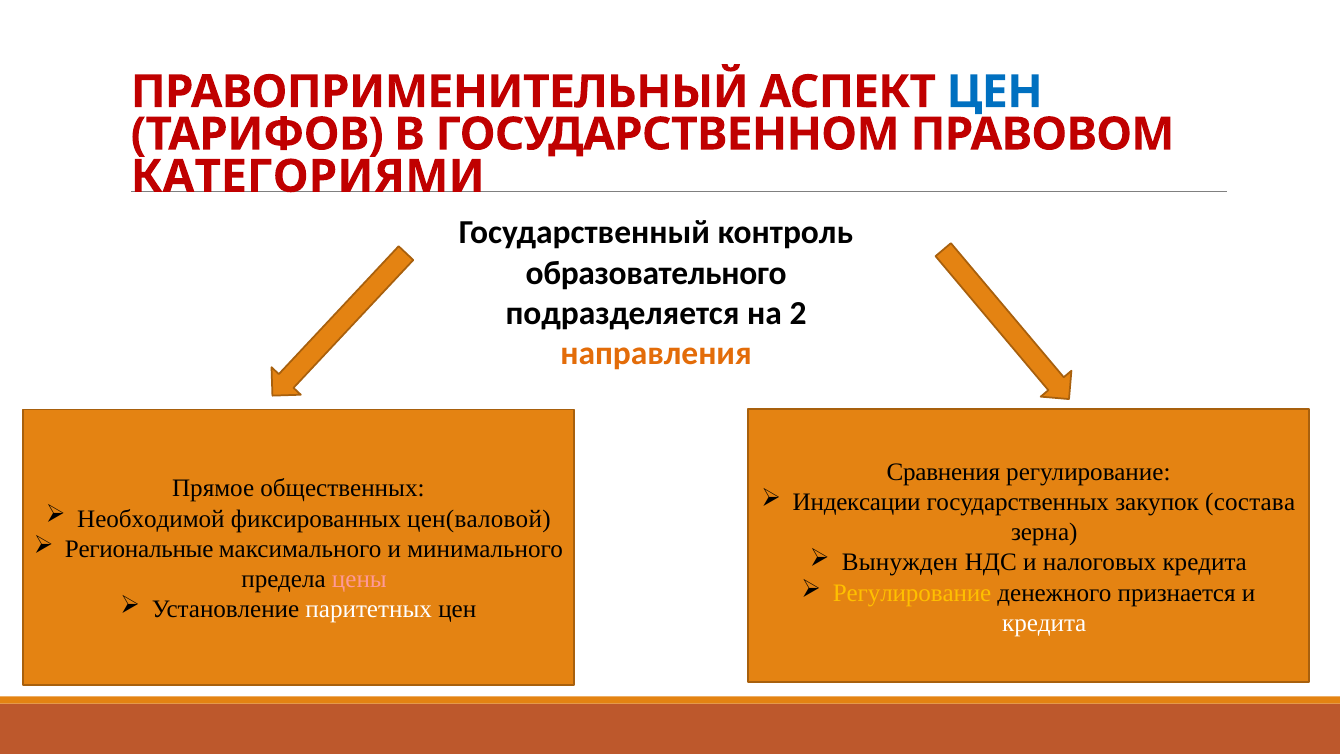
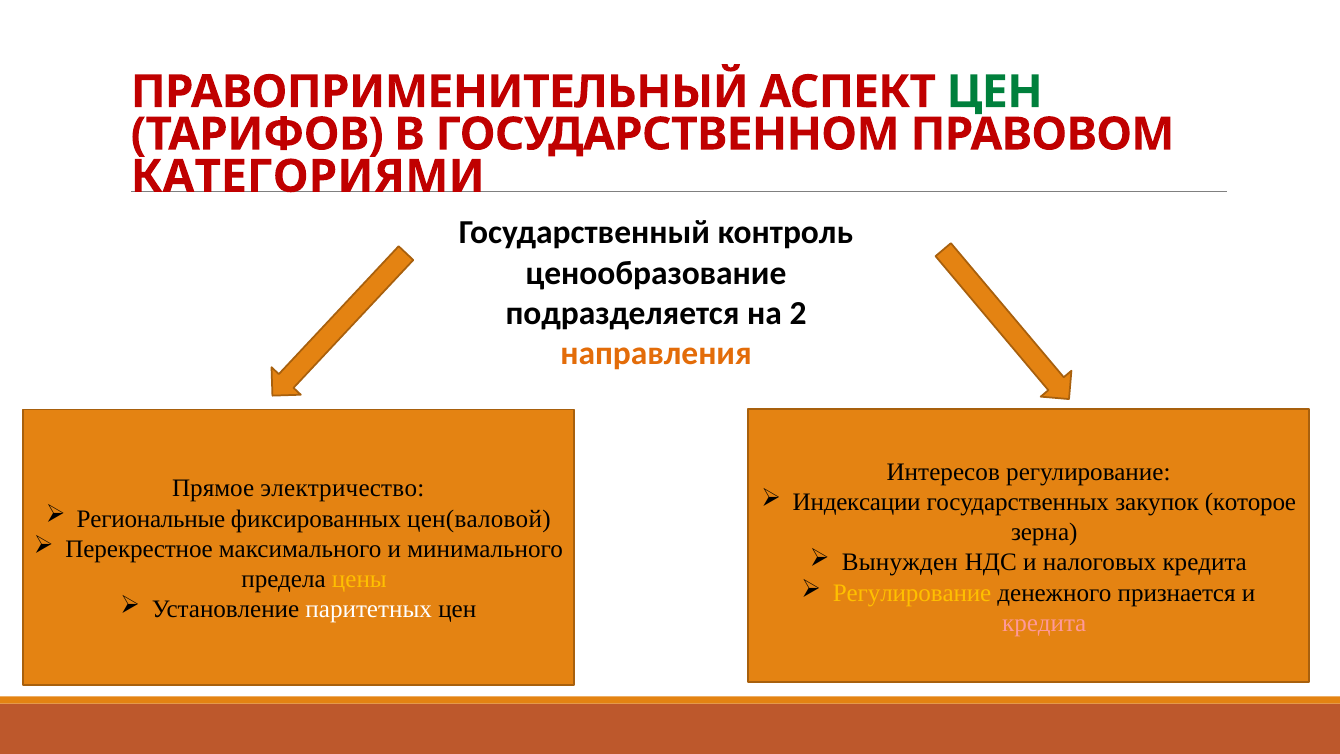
ЦЕН at (995, 92) colour: blue -> green
образовательного: образовательного -> ценообразование
Сравнения: Сравнения -> Интересов
общественных: общественных -> электричество
состава: состава -> которое
Необходимой: Необходимой -> Региональные
Региональные: Региональные -> Перекрестное
цены colour: pink -> yellow
кредита at (1044, 623) colour: white -> pink
